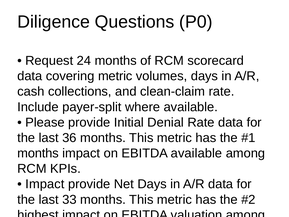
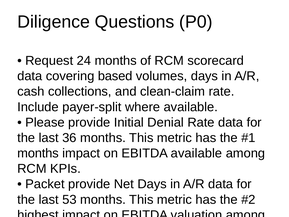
covering metric: metric -> based
Impact at (45, 184): Impact -> Packet
33: 33 -> 53
